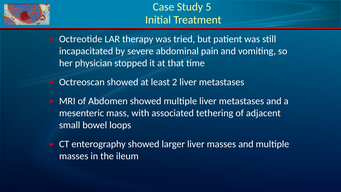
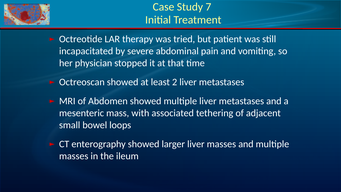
5: 5 -> 7
